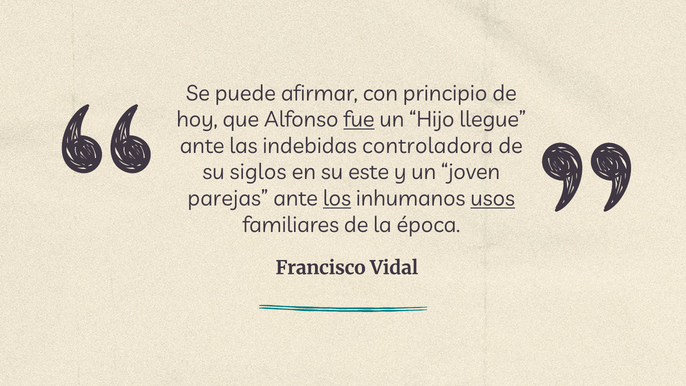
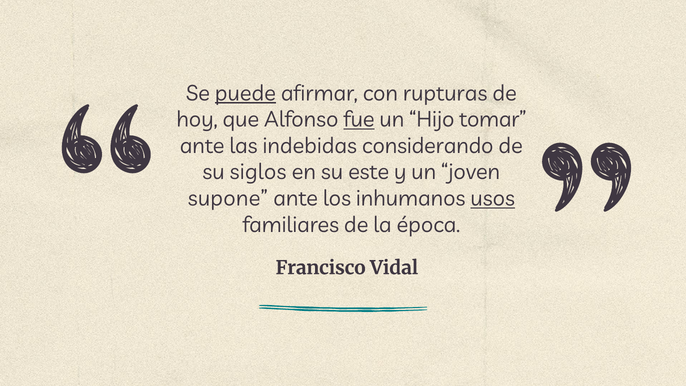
puede underline: none -> present
principio: principio -> rupturas
llegue: llegue -> tomar
controladora: controladora -> considerando
parejas: parejas -> supone
los underline: present -> none
